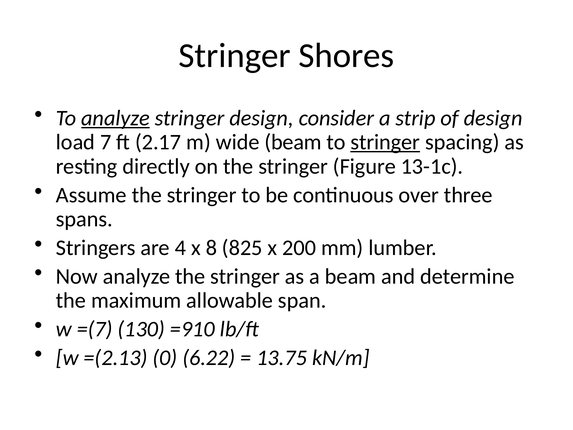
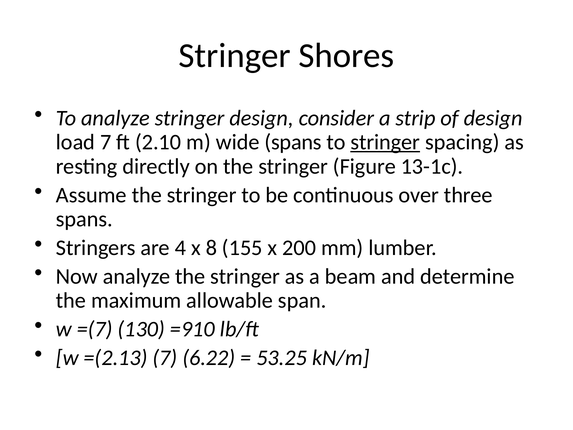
analyze at (115, 118) underline: present -> none
2.17: 2.17 -> 2.10
wide beam: beam -> spans
825: 825 -> 155
=(2.13 0: 0 -> 7
13.75: 13.75 -> 53.25
